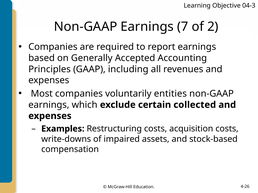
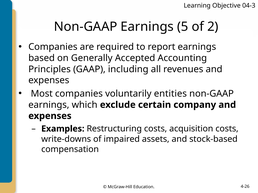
7: 7 -> 5
collected: collected -> company
